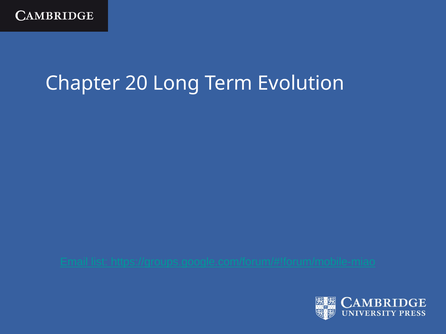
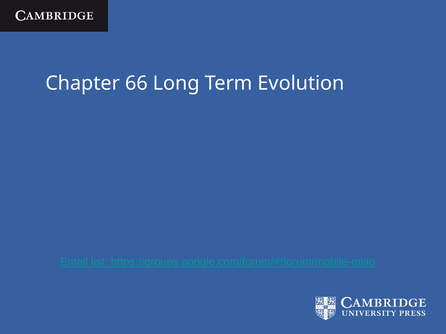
20: 20 -> 66
